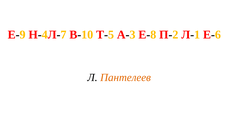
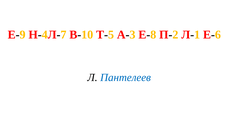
Пантелеев colour: orange -> blue
